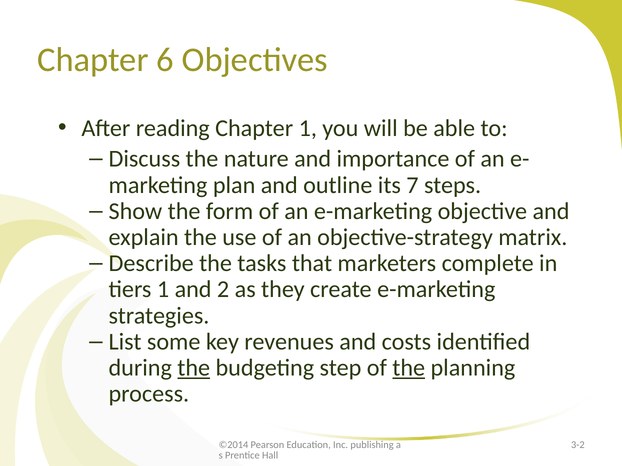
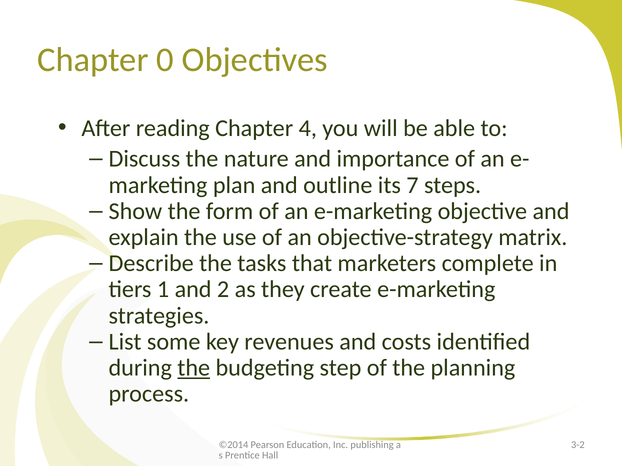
6: 6 -> 0
Chapter 1: 1 -> 4
the at (409, 368) underline: present -> none
